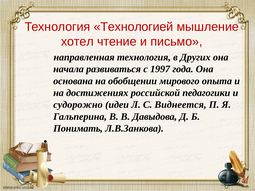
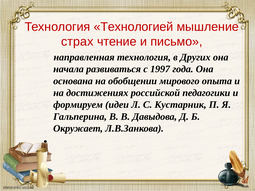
хотел: хотел -> страх
судорожно: судорожно -> формируем
Виднеется: Виднеется -> Кустарник
Понимать: Понимать -> Окружает
